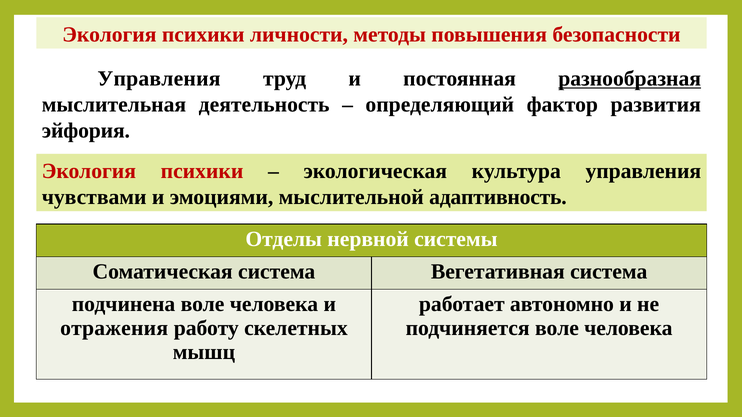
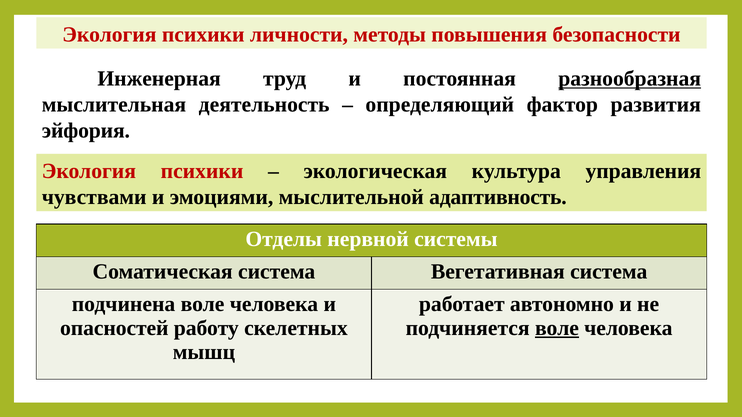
Управления at (159, 79): Управления -> Инженерная
отражения: отражения -> опасностей
воле at (557, 328) underline: none -> present
